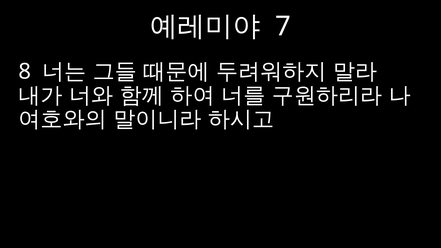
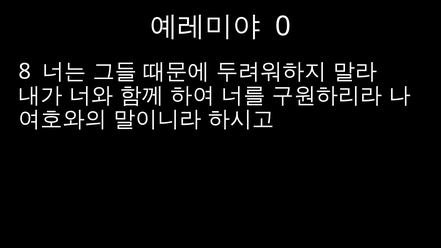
7: 7 -> 0
